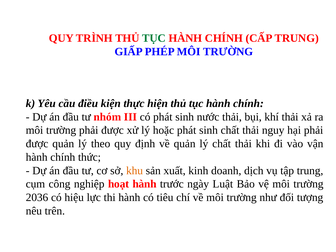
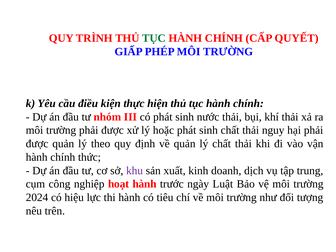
CẤP TRUNG: TRUNG -> QUYẾT
khu colour: orange -> purple
2036: 2036 -> 2024
